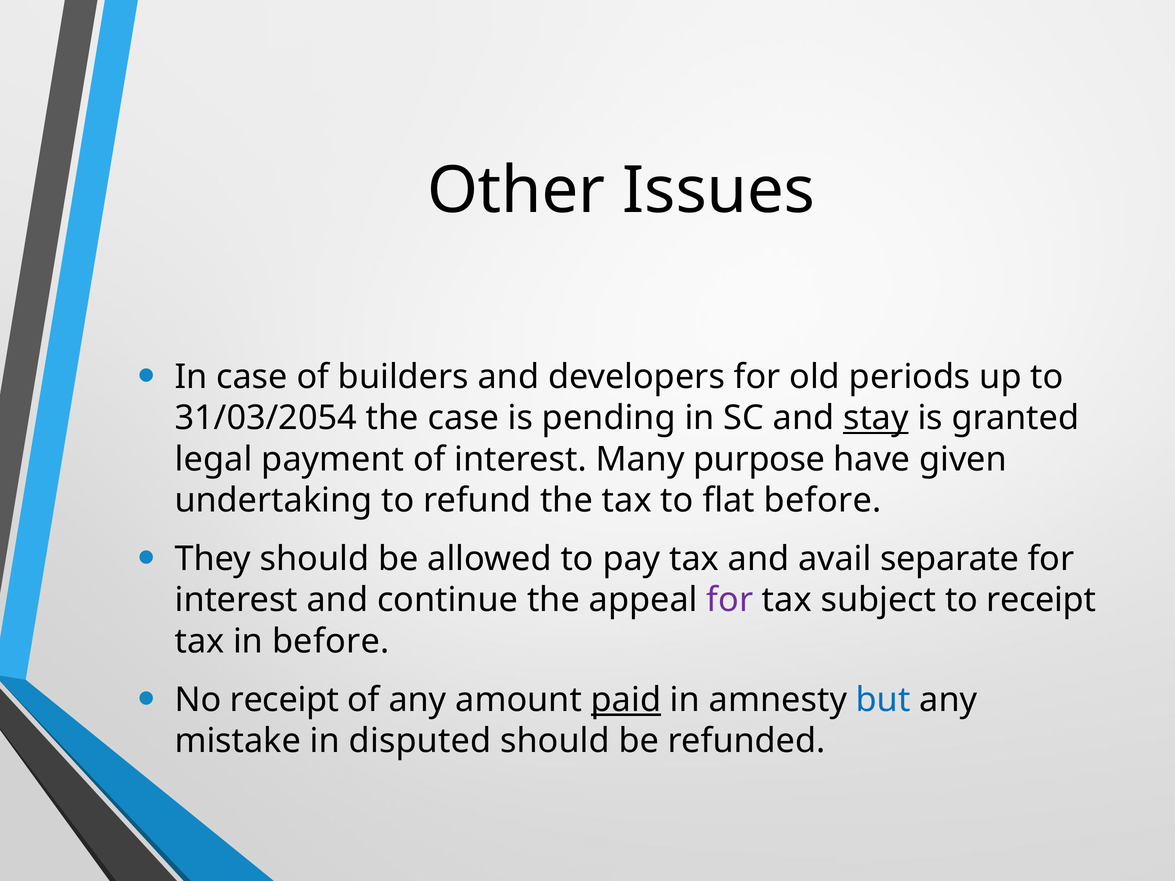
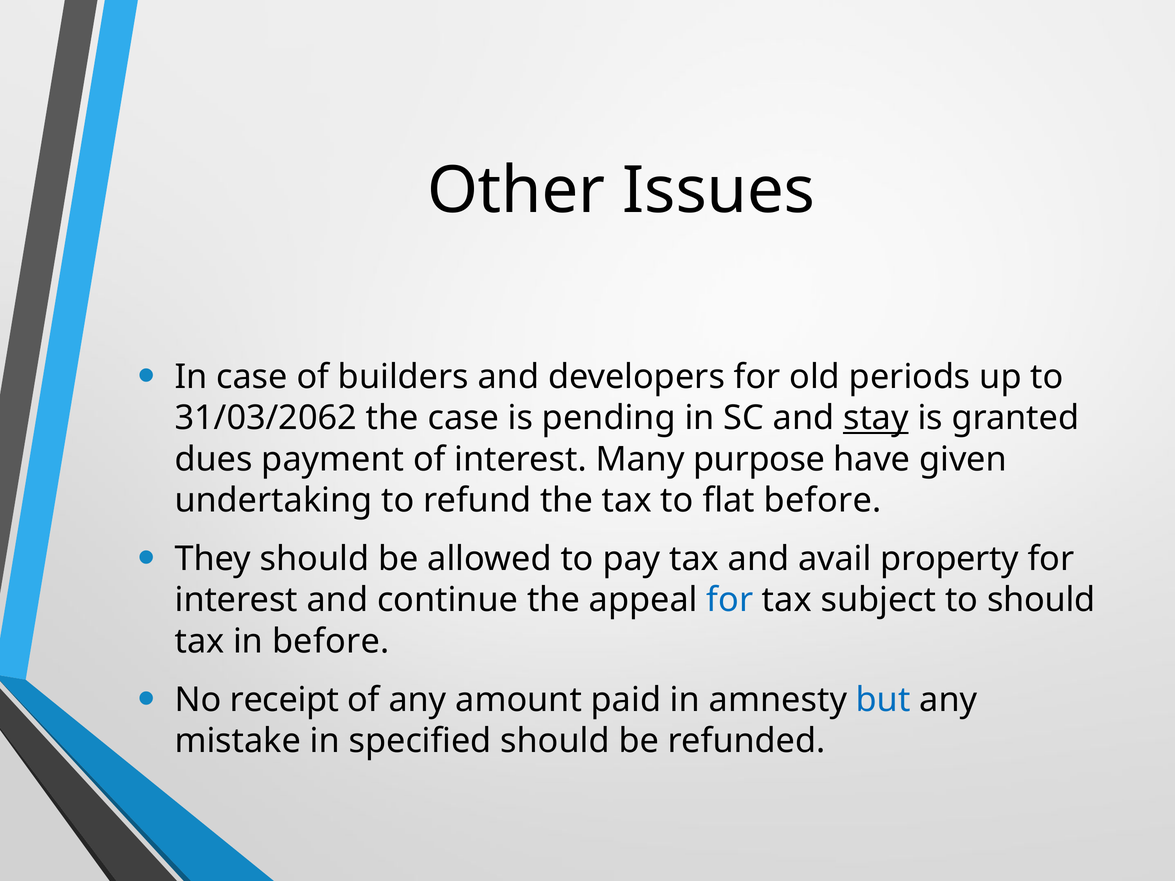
31/03/2054: 31/03/2054 -> 31/03/2062
legal: legal -> dues
separate: separate -> property
for at (730, 600) colour: purple -> blue
to receipt: receipt -> should
paid underline: present -> none
disputed: disputed -> specified
